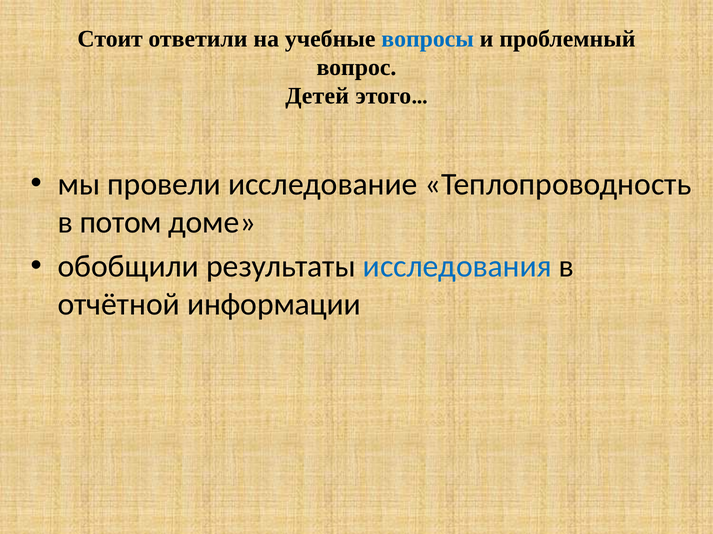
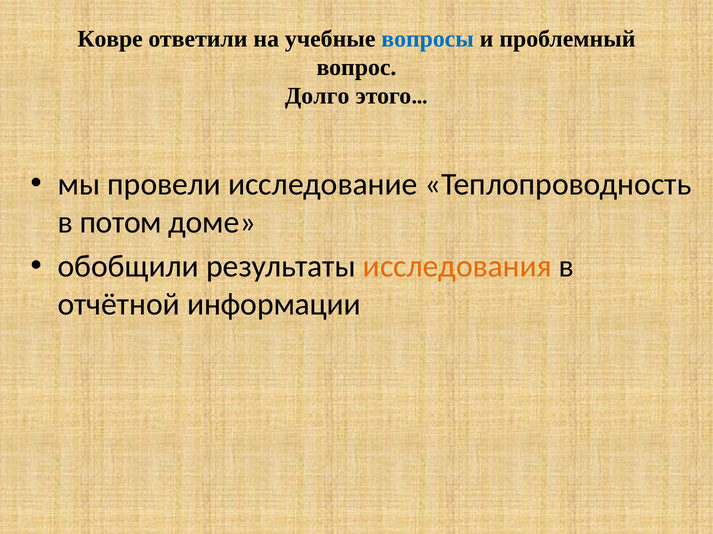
Стоит: Стоит -> Ковре
Детей: Детей -> Долго
исследования colour: blue -> orange
